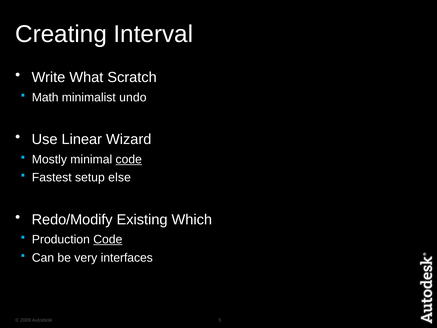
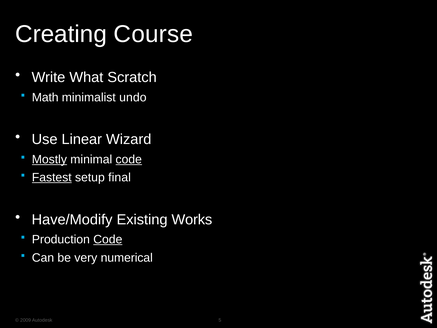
Interval: Interval -> Course
Mostly underline: none -> present
Fastest underline: none -> present
else: else -> final
Redo/Modify: Redo/Modify -> Have/Modify
Which: Which -> Works
interfaces: interfaces -> numerical
